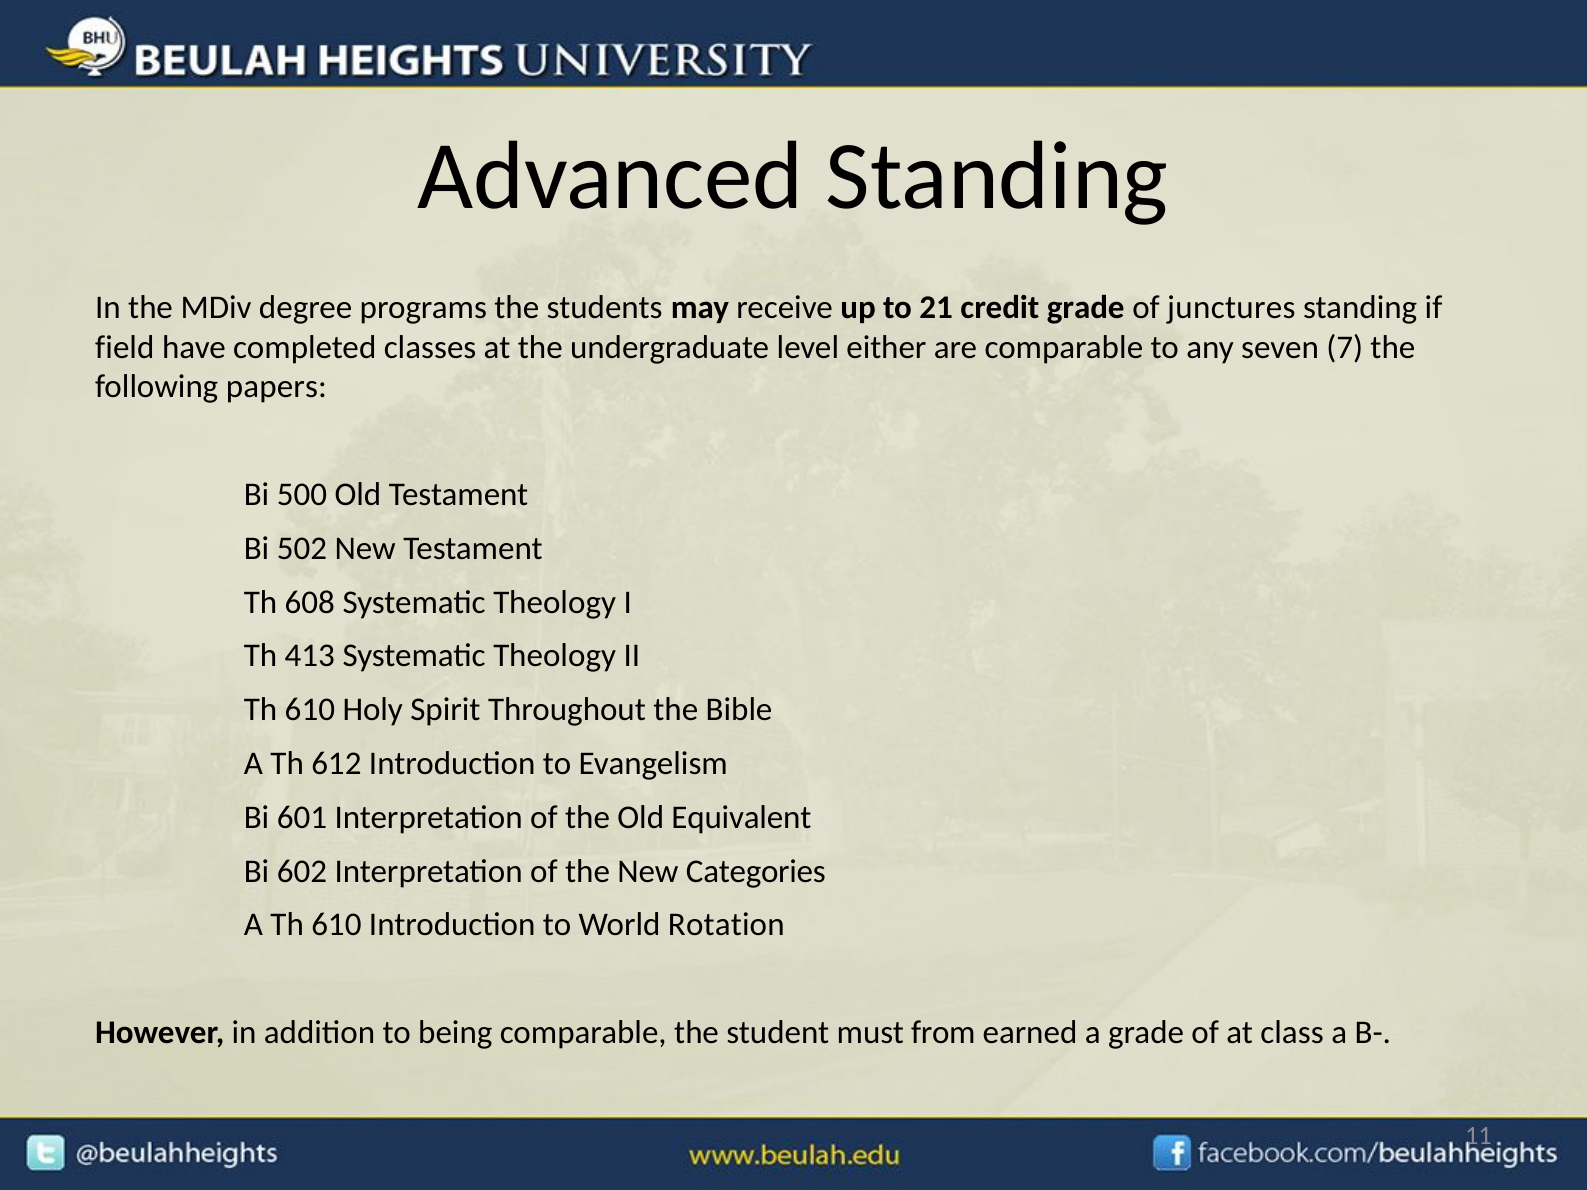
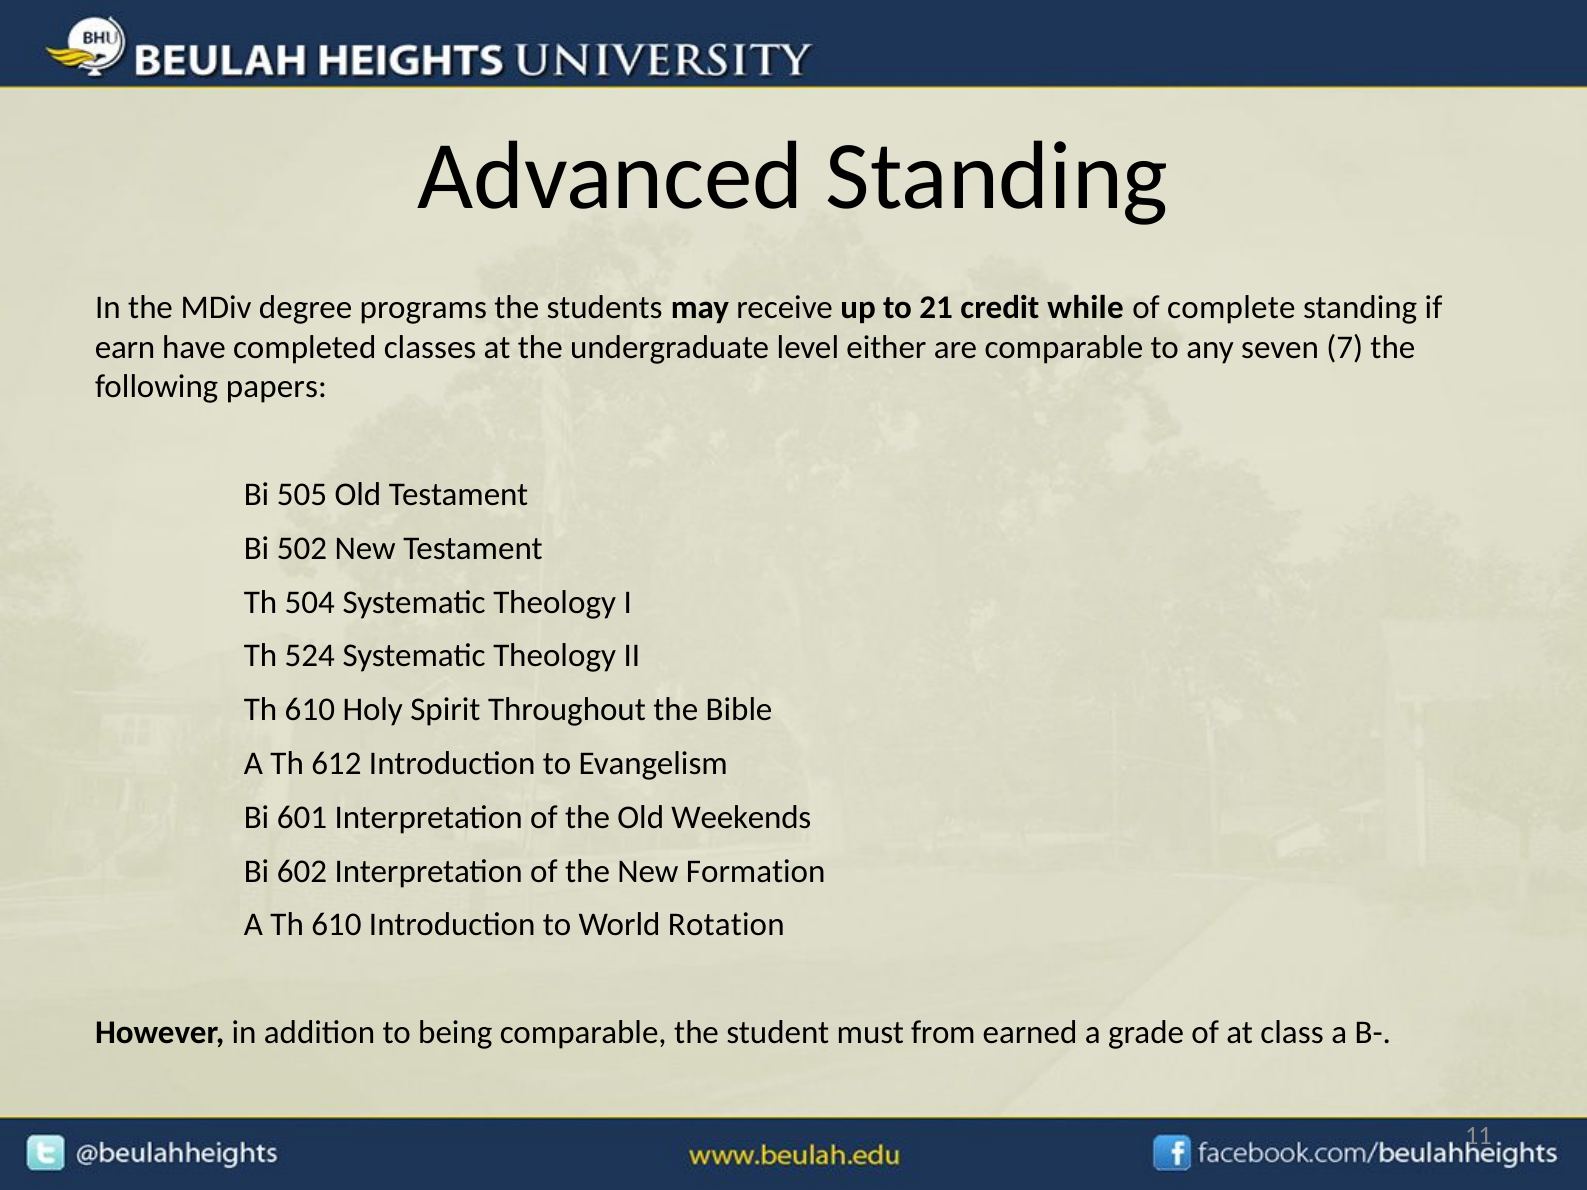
credit grade: grade -> while
junctures: junctures -> complete
field: field -> earn
500: 500 -> 505
608: 608 -> 504
413: 413 -> 524
Equivalent: Equivalent -> Weekends
Categories: Categories -> Formation
